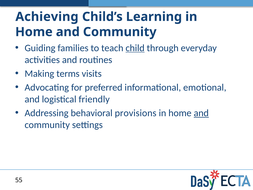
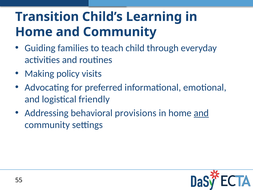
Achieving: Achieving -> Transition
child underline: present -> none
terms: terms -> policy
